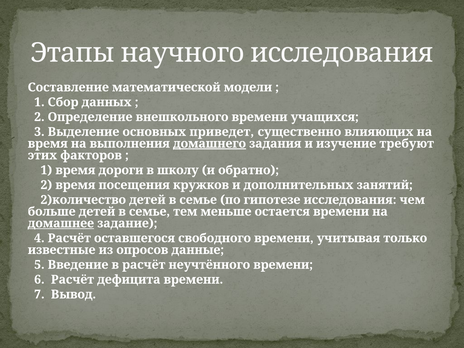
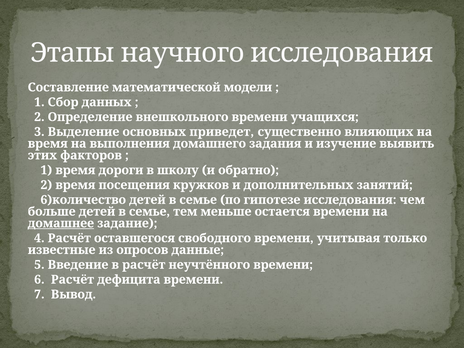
домашнего underline: present -> none
требуют: требуют -> выявить
2)количество: 2)количество -> 6)количество
